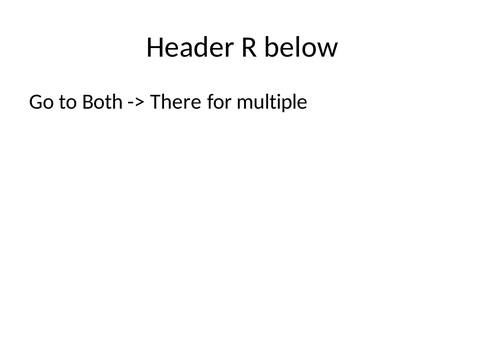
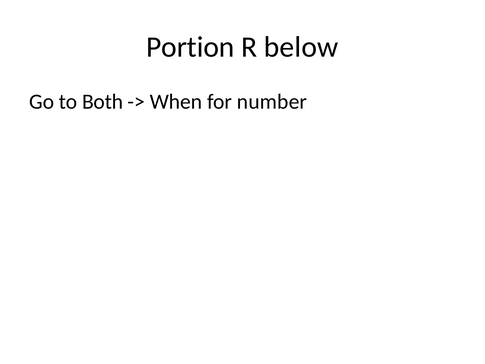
Header: Header -> Portion
There: There -> When
multiple: multiple -> number
